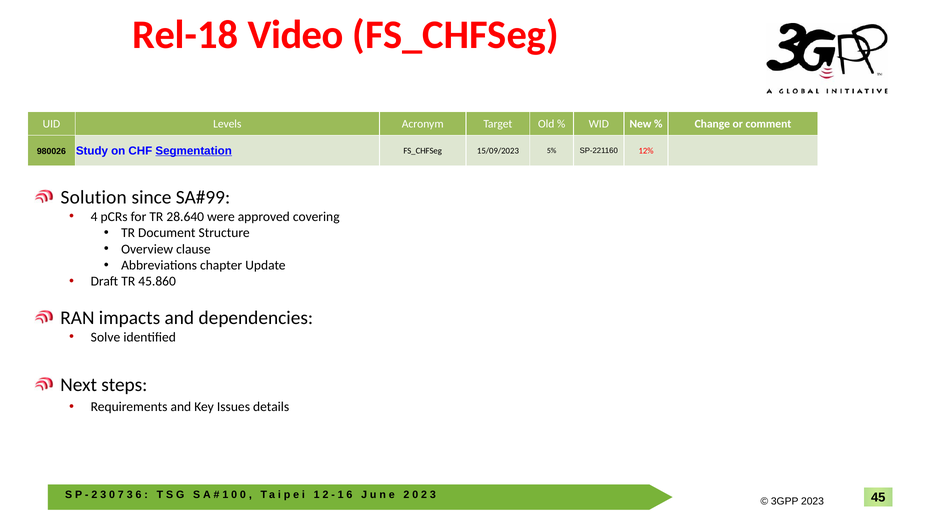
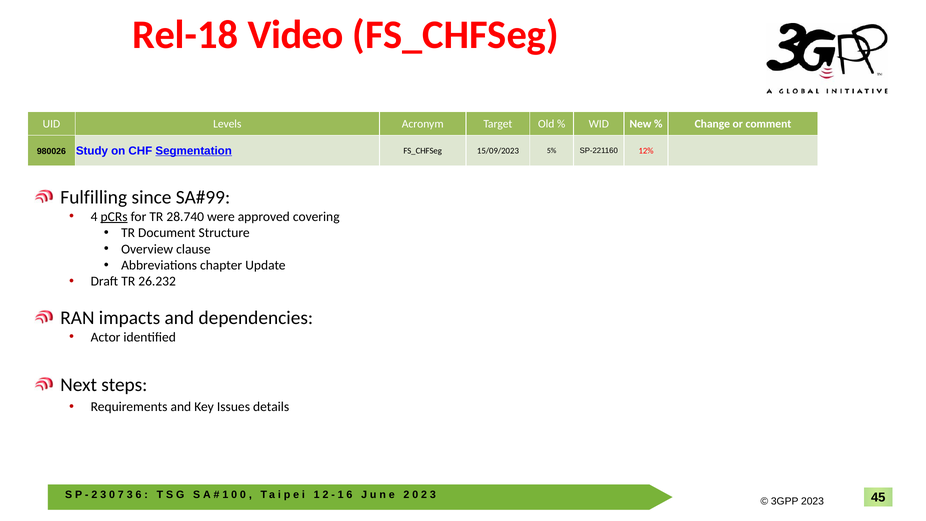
Solution: Solution -> Fulfilling
pCRs underline: none -> present
28.640: 28.640 -> 28.740
45.860: 45.860 -> 26.232
Solve: Solve -> Actor
